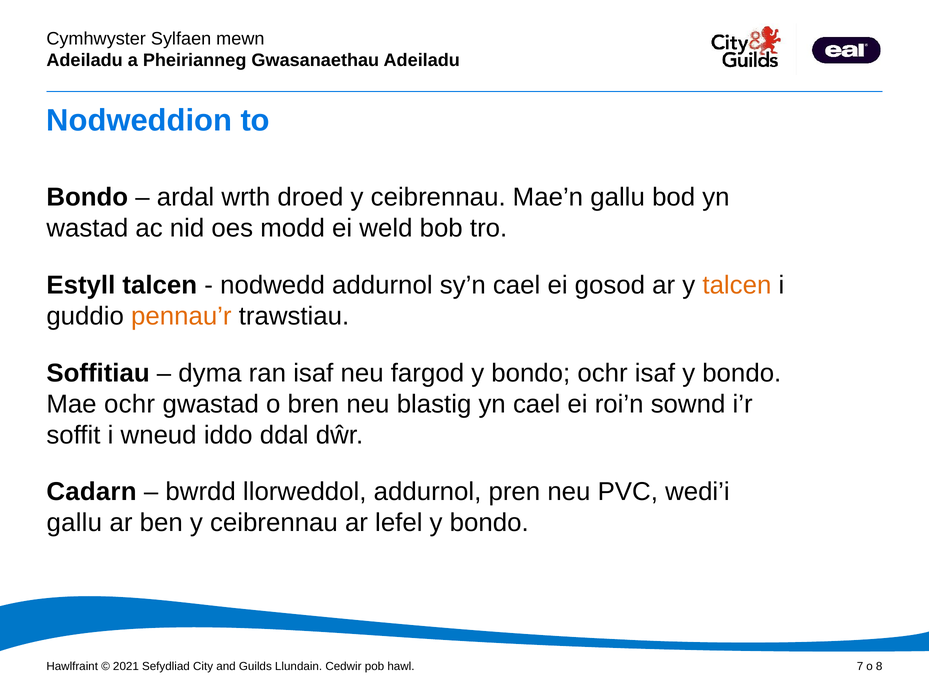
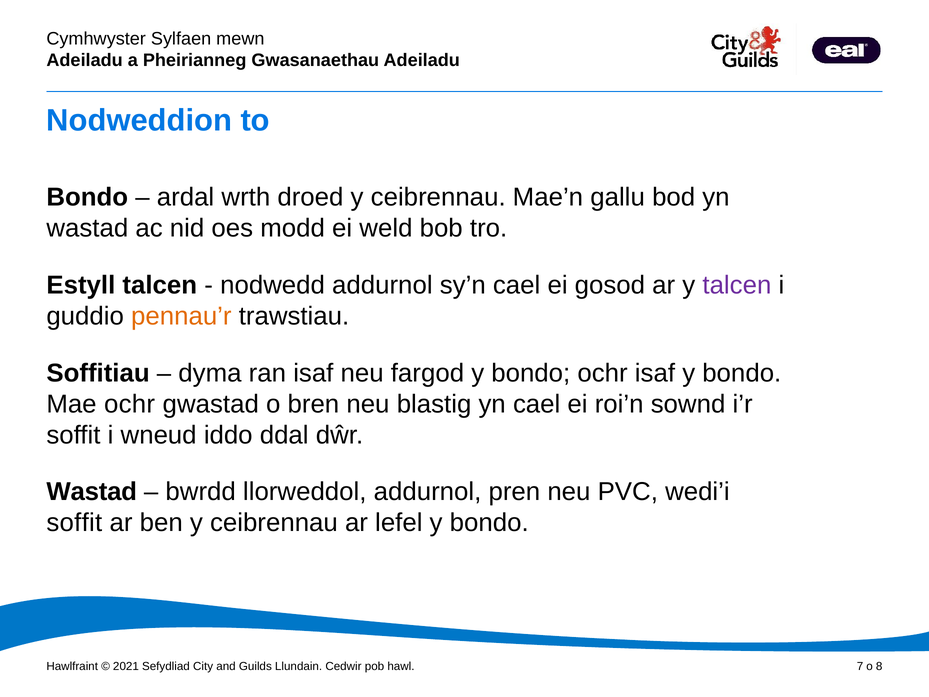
talcen at (737, 285) colour: orange -> purple
Cadarn at (91, 492): Cadarn -> Wastad
gallu at (74, 523): gallu -> soffit
